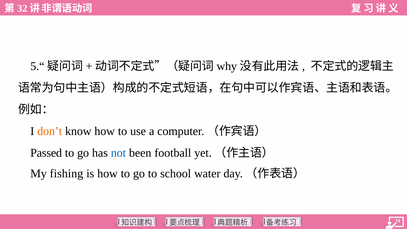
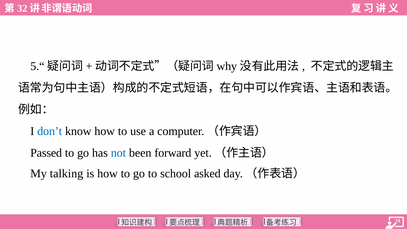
don’t colour: orange -> blue
football: football -> forward
fishing: fishing -> talking
water: water -> asked
